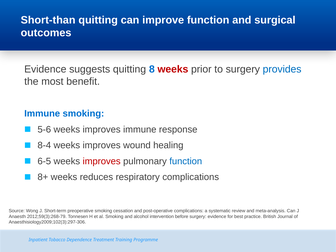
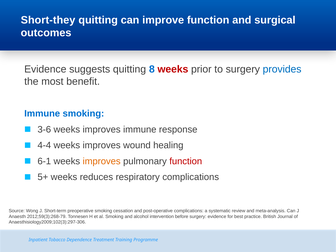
Short-than: Short-than -> Short-they
5-6: 5-6 -> 3-6
8-4: 8-4 -> 4-4
6-5: 6-5 -> 6-1
improves at (102, 161) colour: red -> orange
function at (186, 161) colour: blue -> red
8+: 8+ -> 5+
